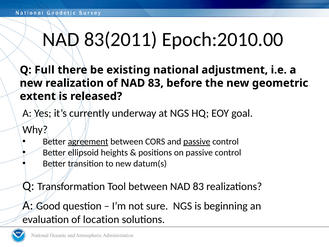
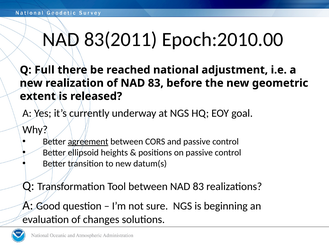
existing: existing -> reached
passive at (197, 142) underline: present -> none
location: location -> changes
